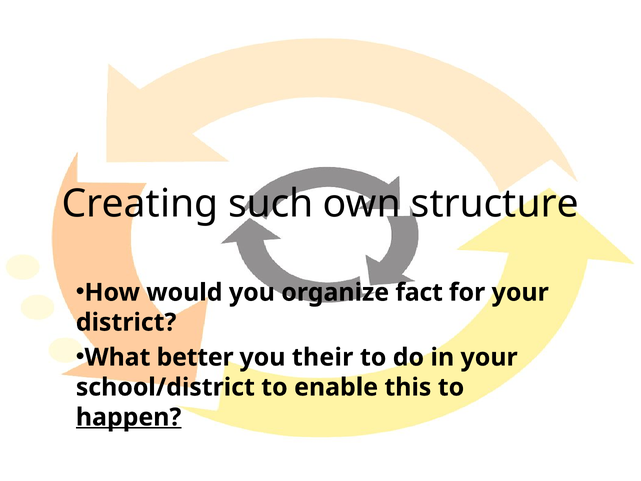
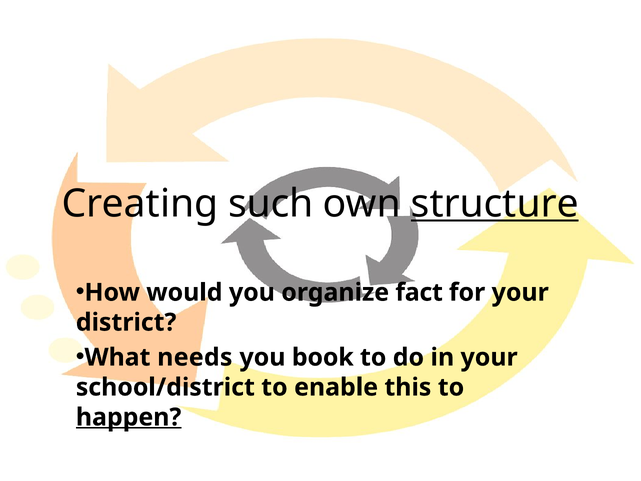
structure underline: none -> present
better: better -> needs
their: their -> book
